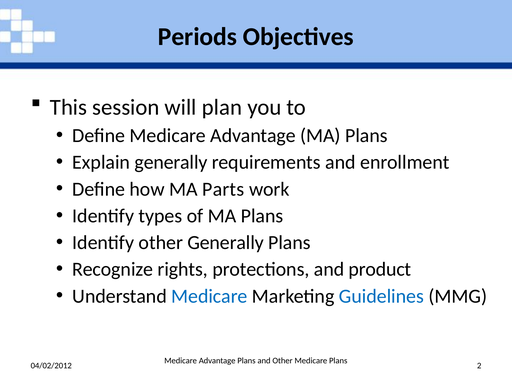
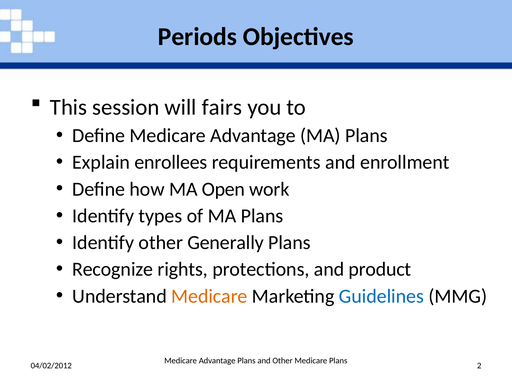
plan: plan -> fairs
Explain generally: generally -> enrollees
Parts: Parts -> Open
Medicare at (209, 296) colour: blue -> orange
